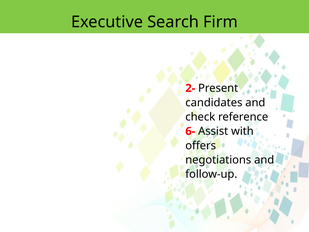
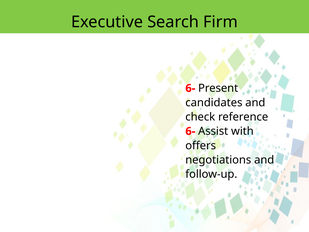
2- at (190, 88): 2- -> 6-
